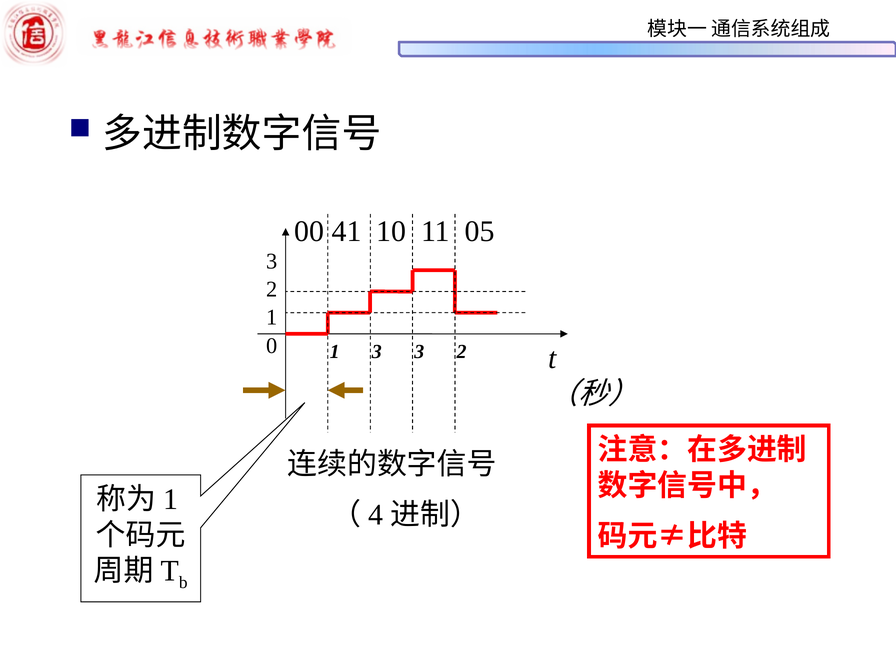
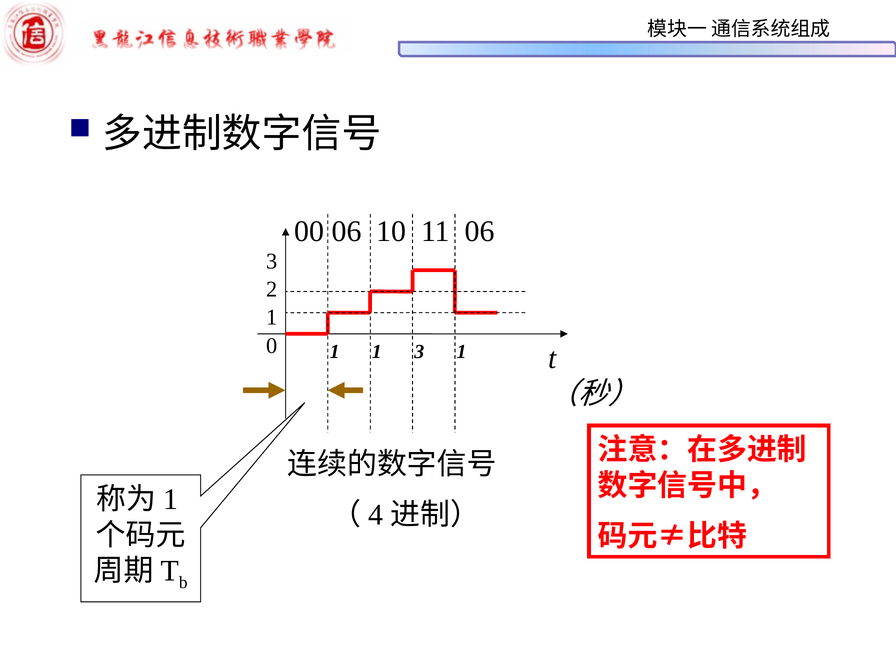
00 41: 41 -> 06
11 05: 05 -> 06
1 3: 3 -> 1
3 2: 2 -> 1
